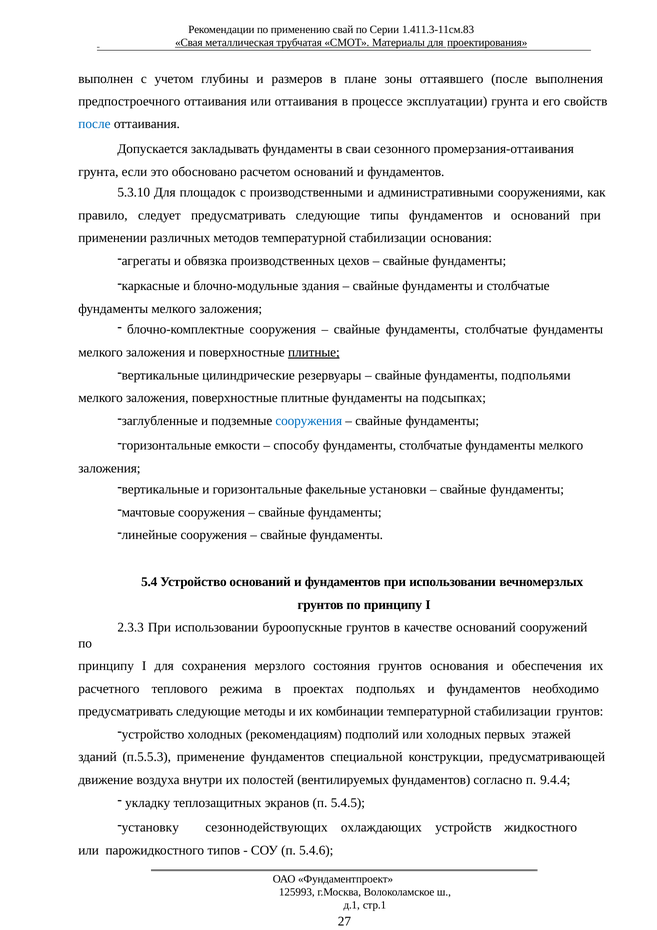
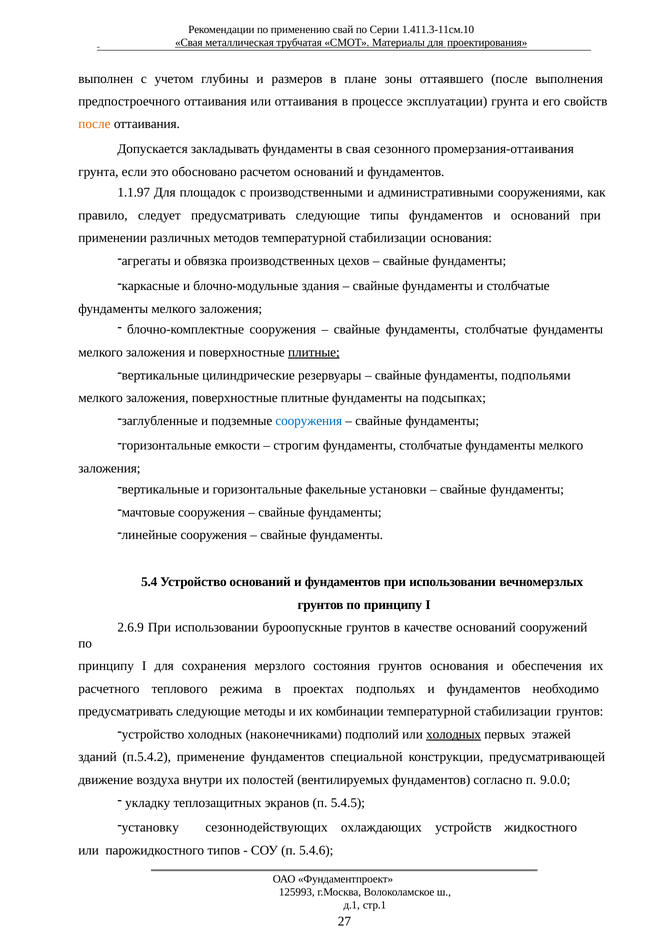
1.411.3-11см.83: 1.411.3-11см.83 -> 1.411.3-11см.10
после at (94, 124) colour: blue -> orange
в сваи: сваи -> свая
5.3.10: 5.3.10 -> 1.1.97
способу: способу -> строгим
2.3.3: 2.3.3 -> 2.6.9
рекомендациям: рекомендациям -> наконечниками
холодных at (454, 734) underline: none -> present
п.5.5.3: п.5.5.3 -> п.5.4.2
9.4.4: 9.4.4 -> 9.0.0
